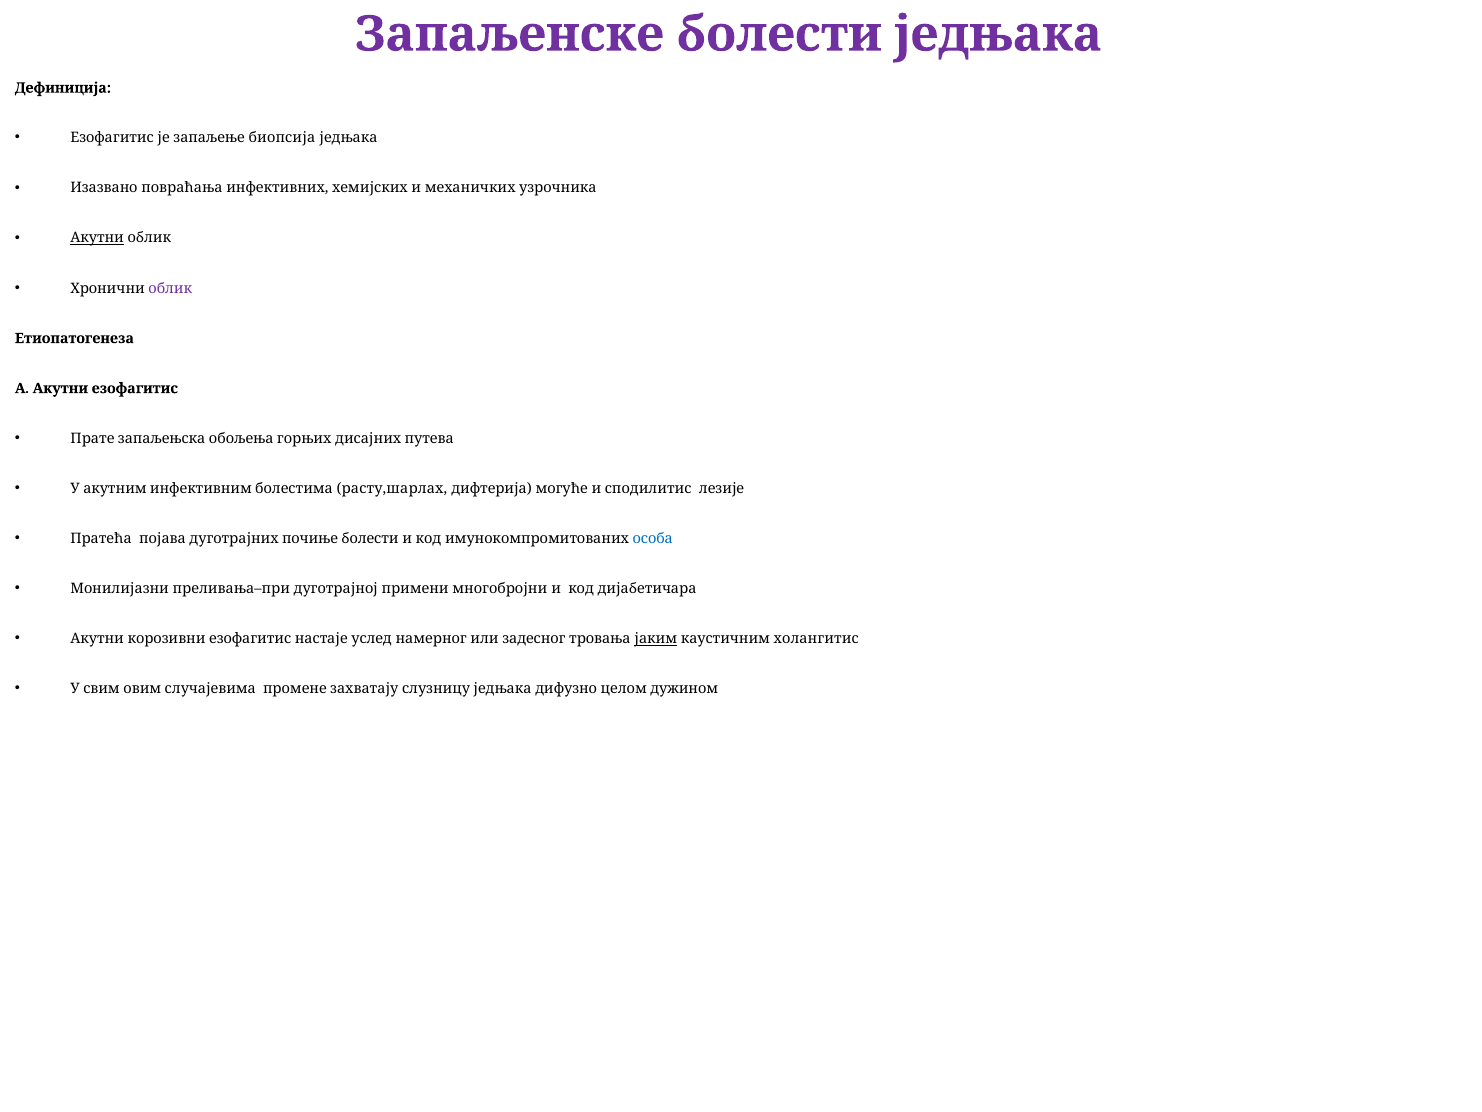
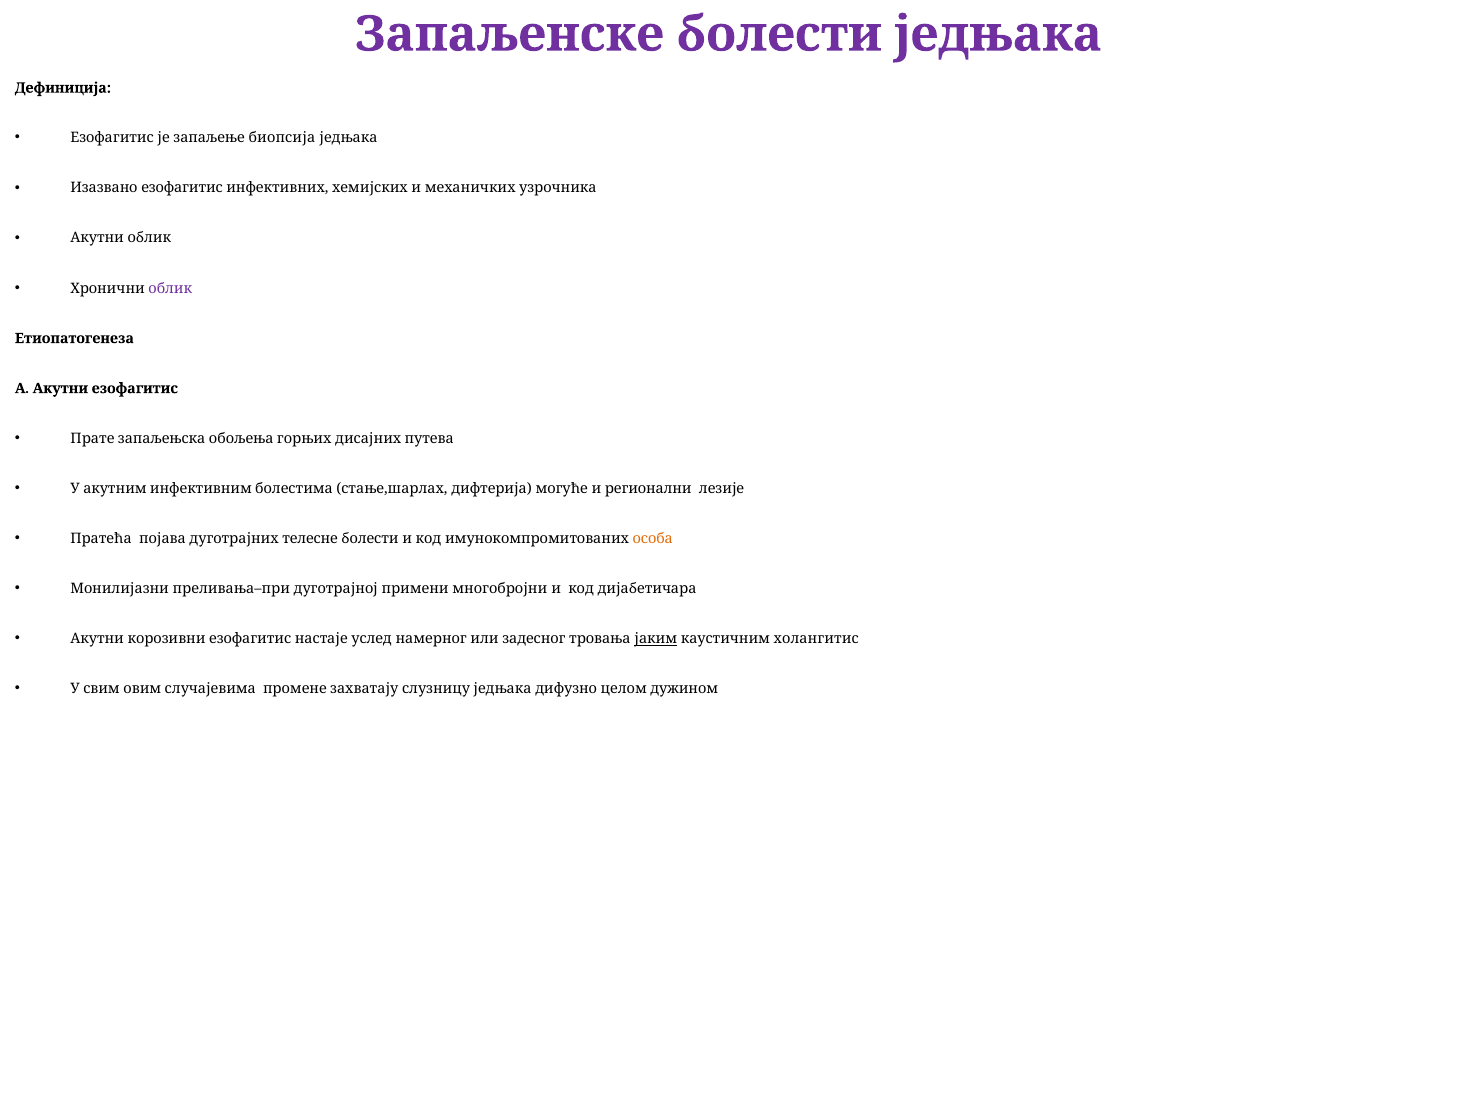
Изазвано повраћања: повраћања -> езофагитис
Акутни at (97, 238) underline: present -> none
расту,шарлах: расту,шарлах -> стање,шарлах
сподилитис: сподилитис -> регионални
почиње: почиње -> телесне
особа colour: blue -> orange
